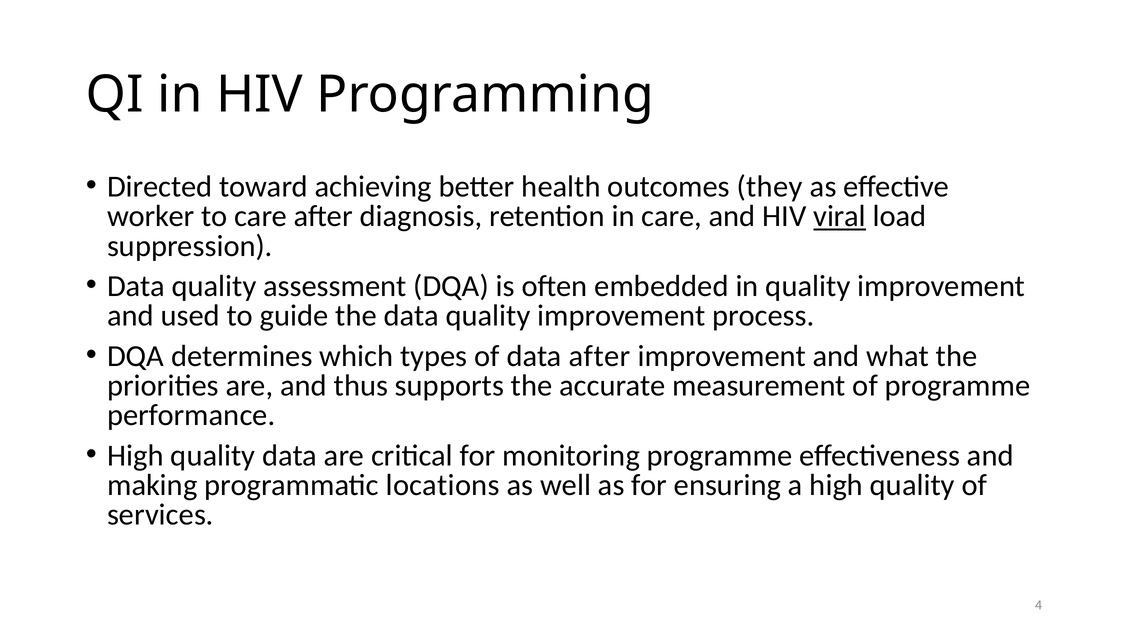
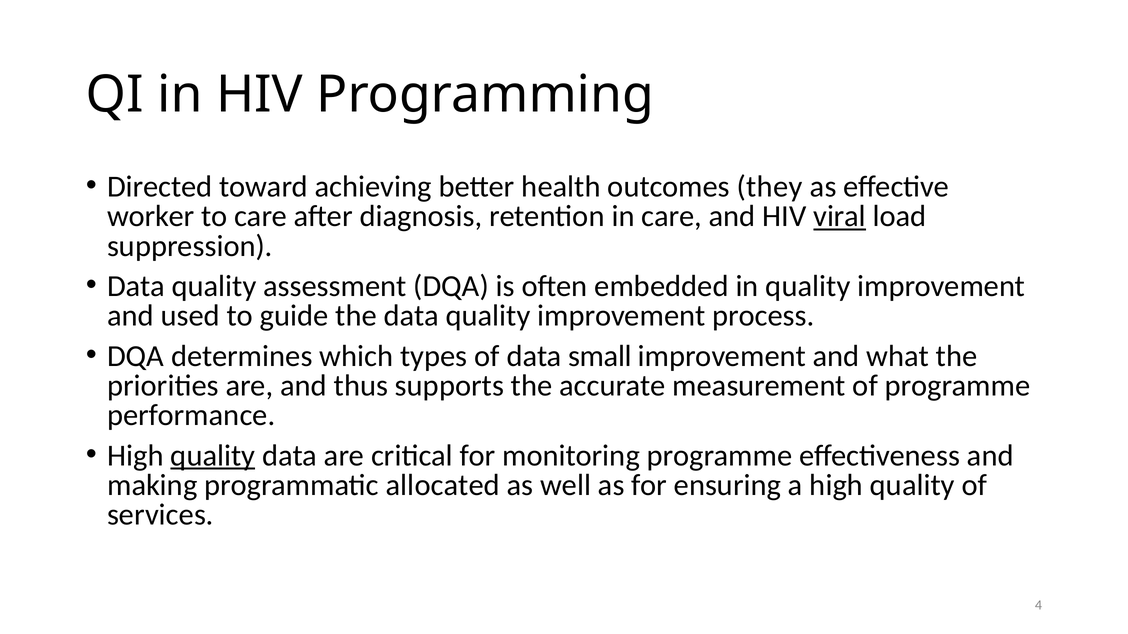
data after: after -> small
quality at (213, 456) underline: none -> present
locations: locations -> allocated
